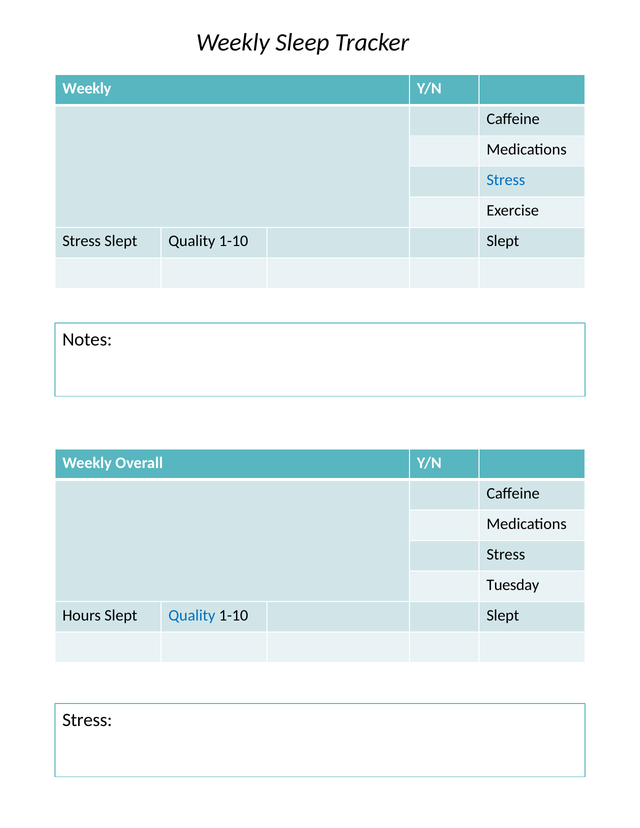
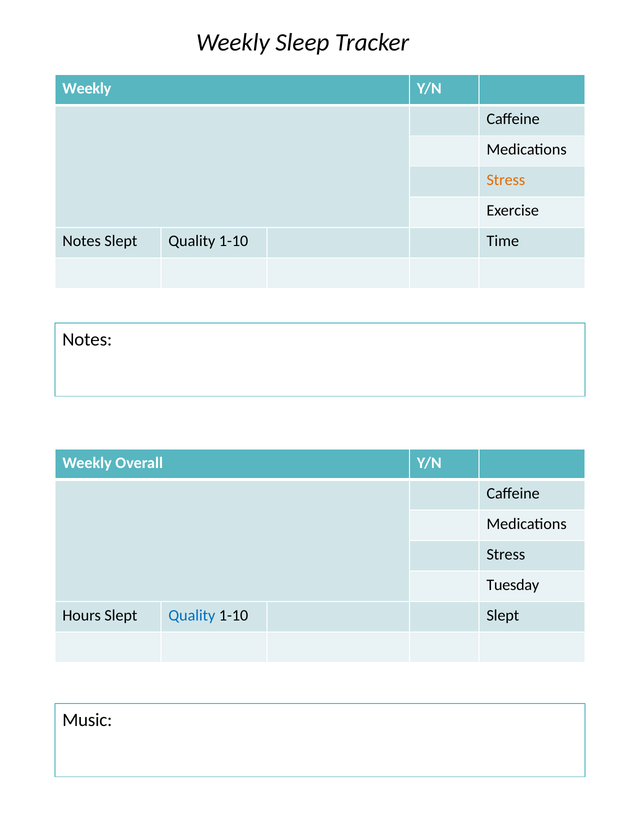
Stress at (506, 180) colour: blue -> orange
Stress at (82, 241): Stress -> Notes
Slept at (503, 241): Slept -> Time
Stress at (87, 720): Stress -> Music
